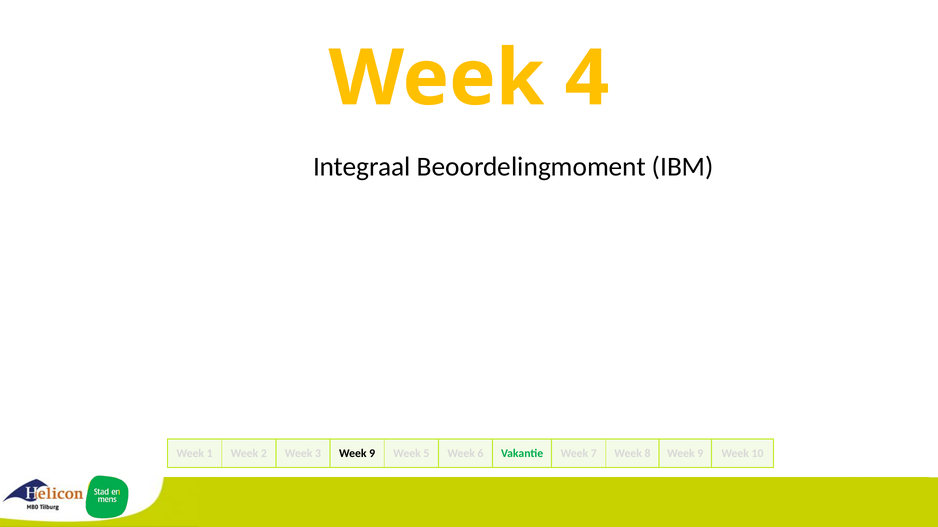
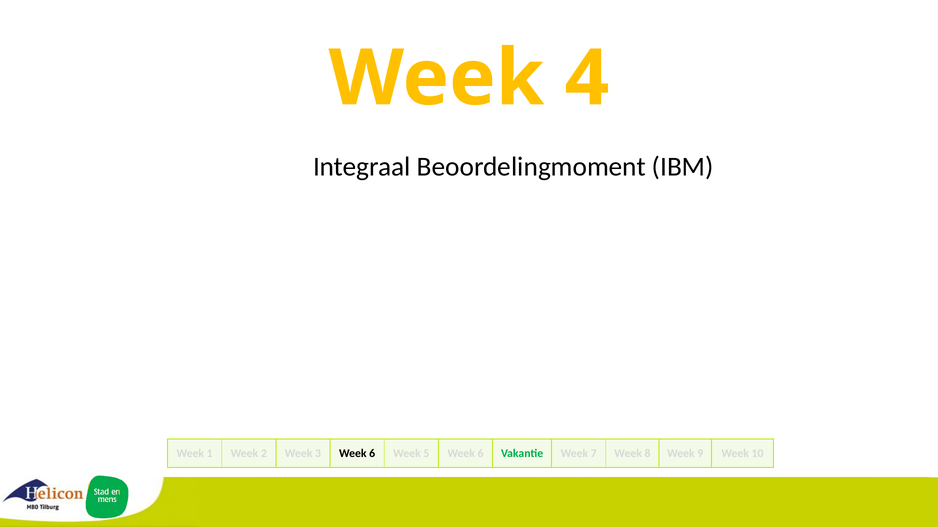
3 Week 9: 9 -> 6
